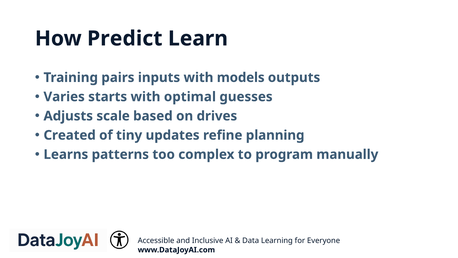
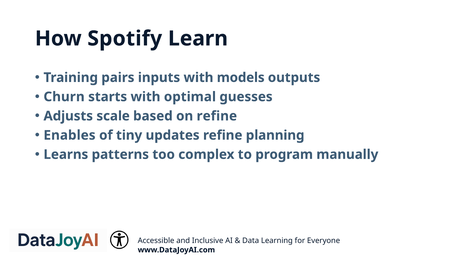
Predict: Predict -> Spotify
Varies: Varies -> Churn
on drives: drives -> refine
Created: Created -> Enables
